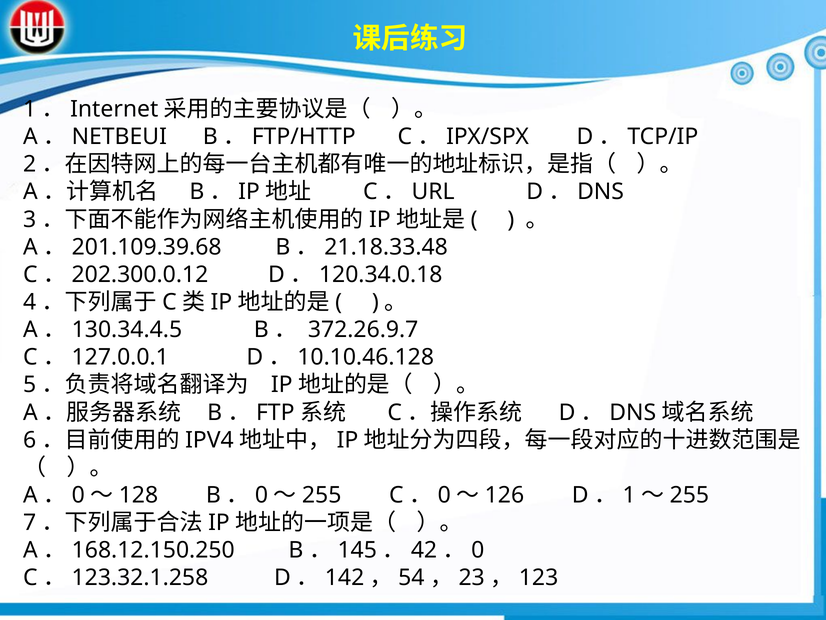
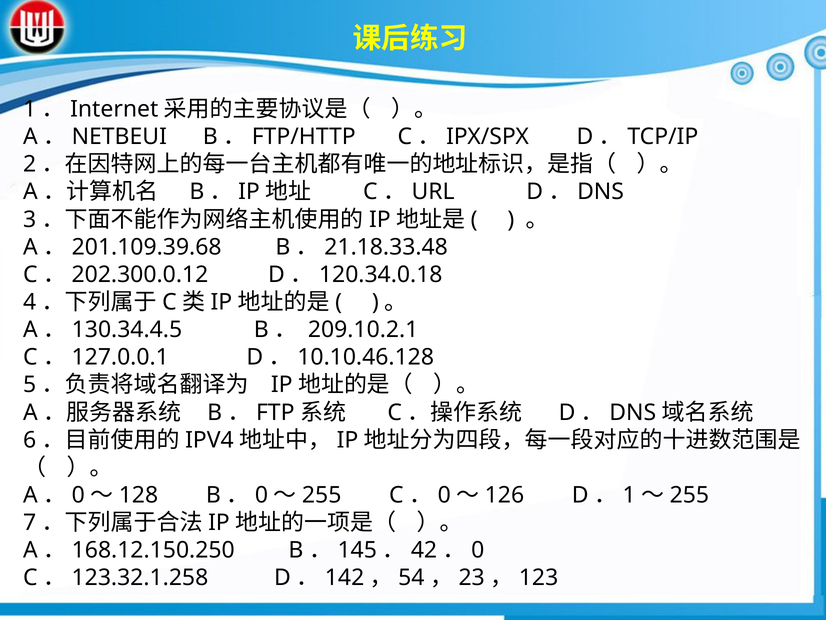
372.26.9.7: 372.26.9.7 -> 209.10.2.1
